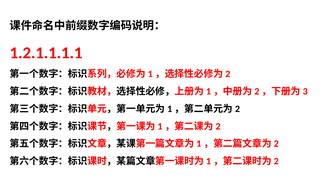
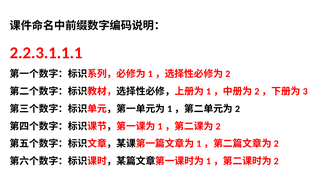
1.2.1.1.1.1: 1.2.1.1.1.1 -> 2.2.3.1.1.1
